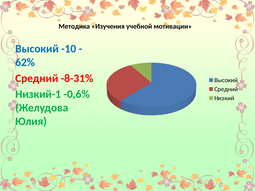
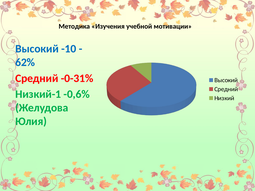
-8-31%: -8-31% -> -0-31%
